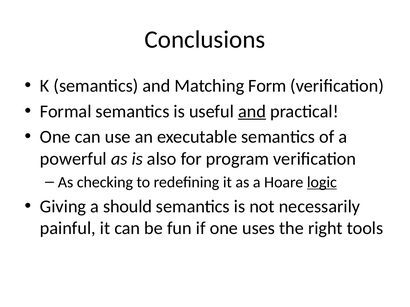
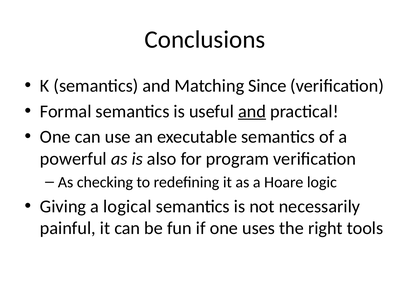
Form: Form -> Since
logic underline: present -> none
should: should -> logical
